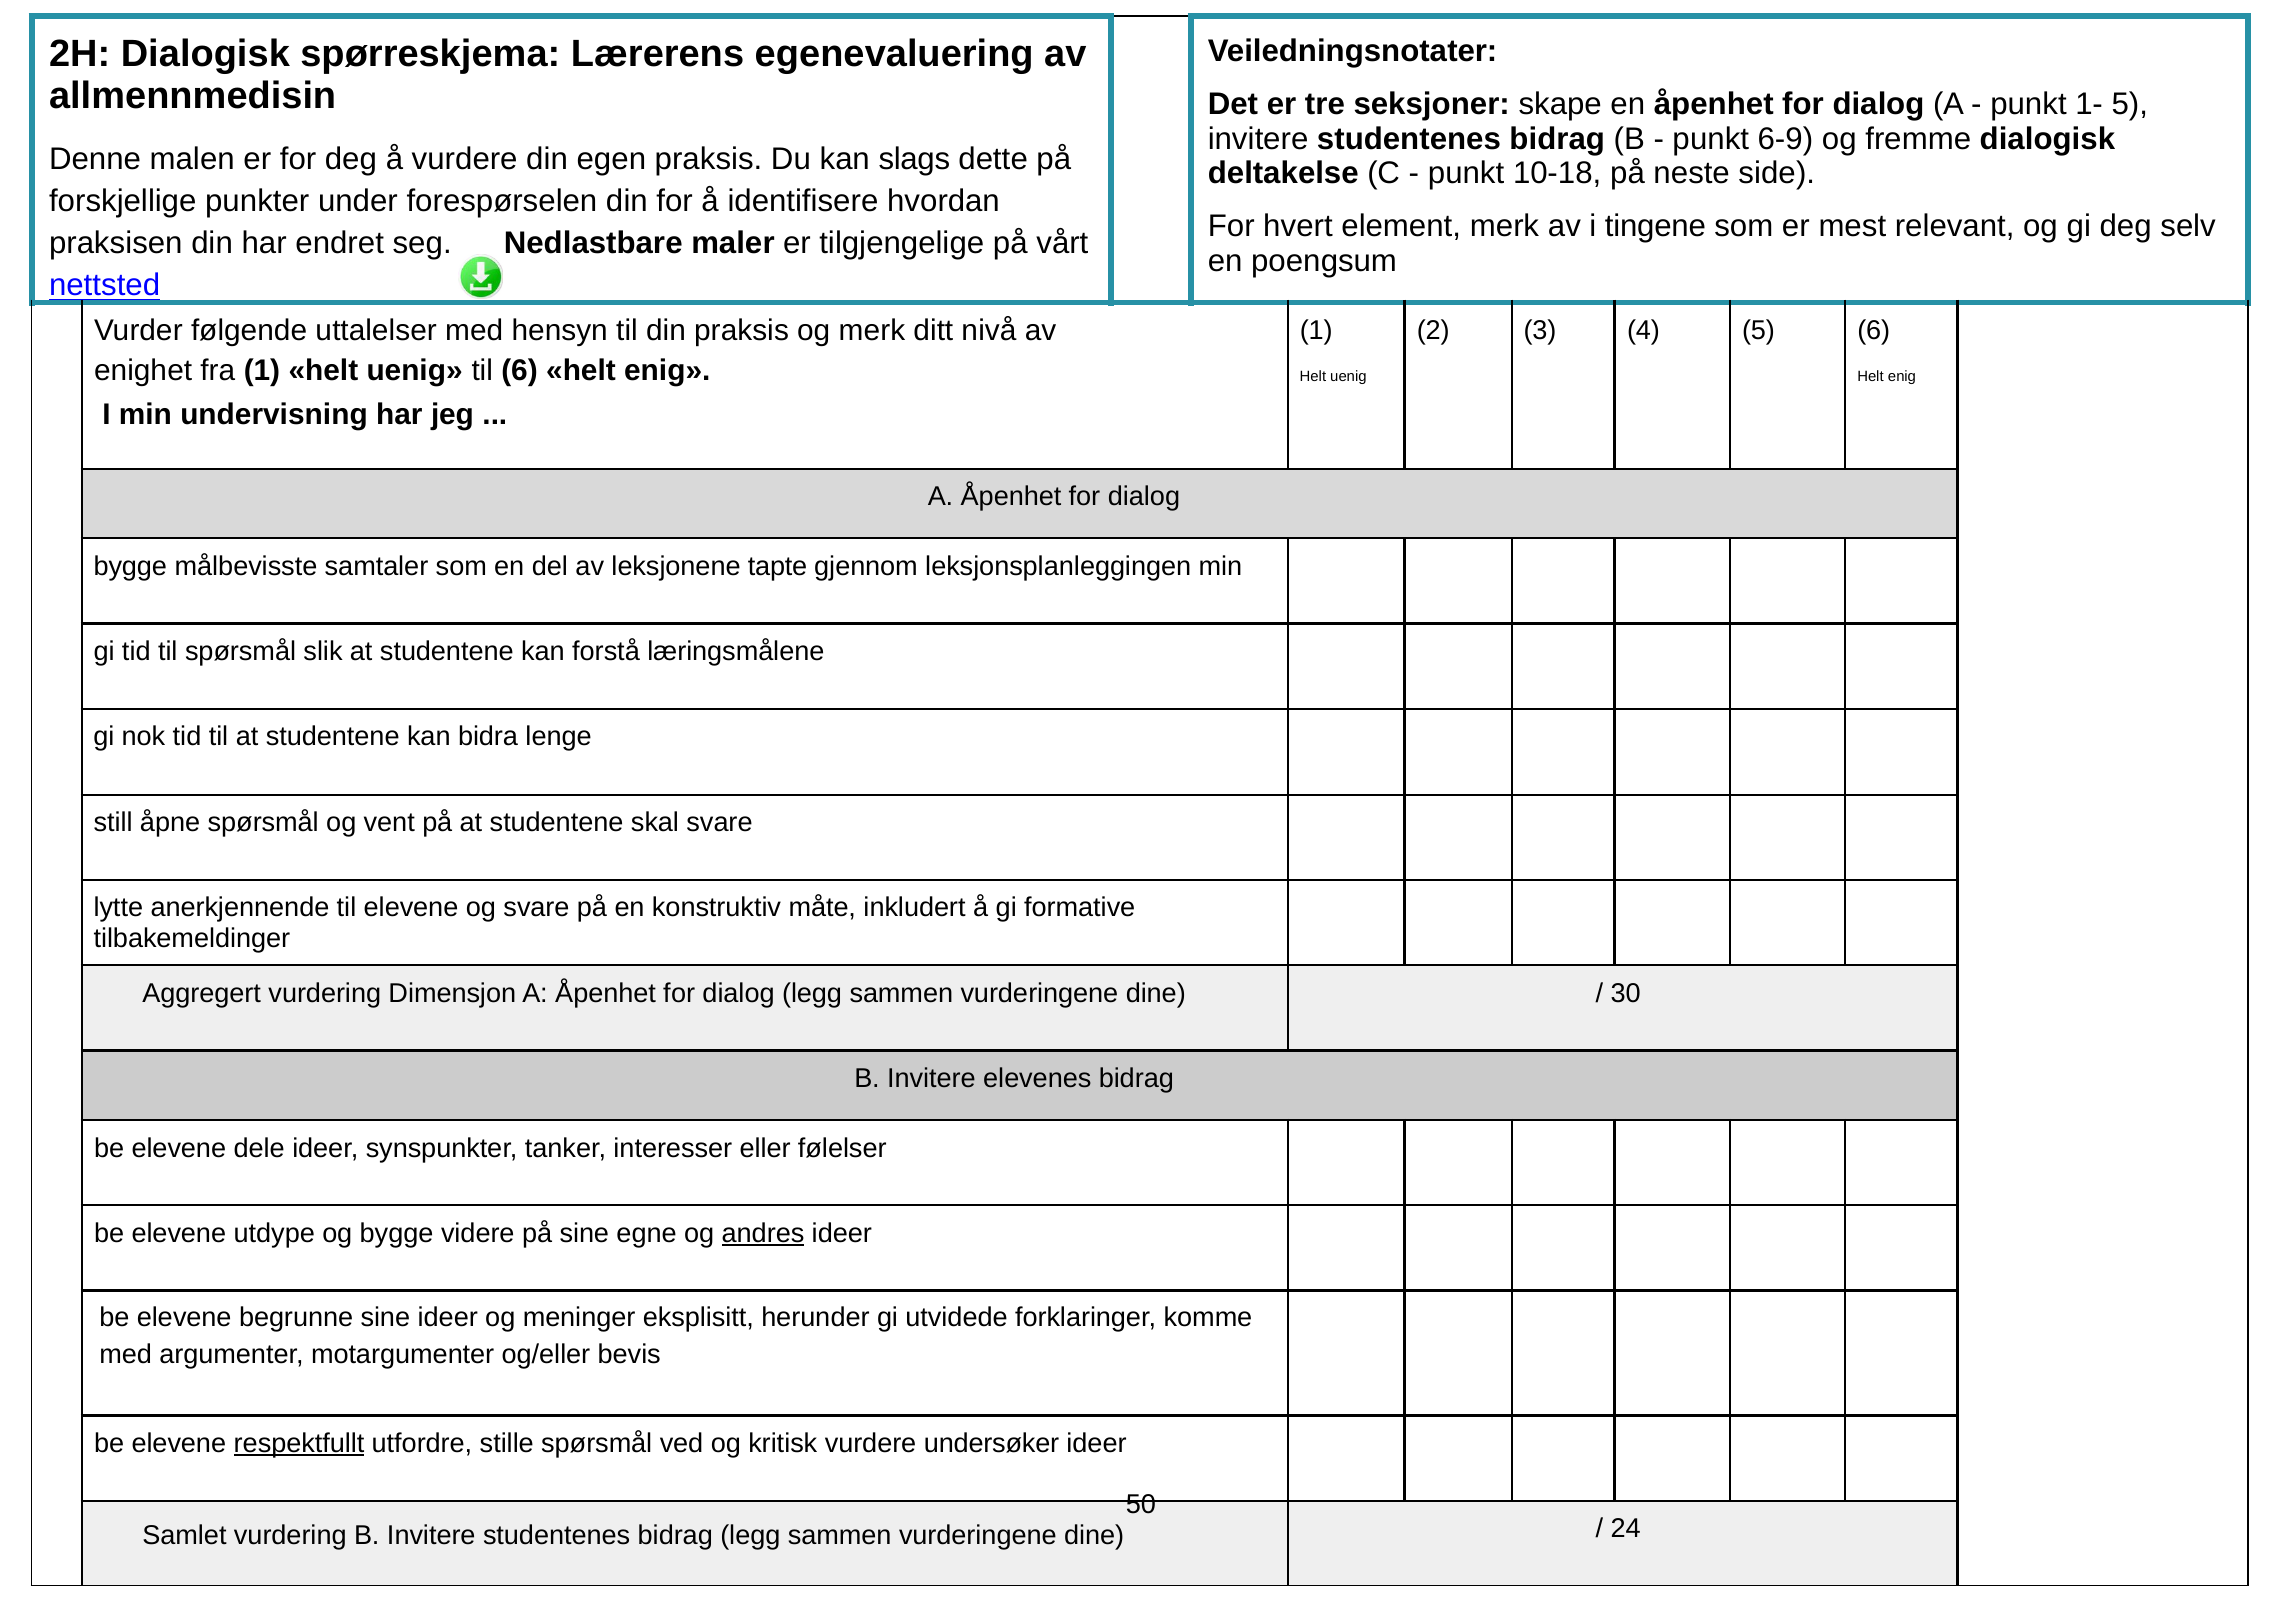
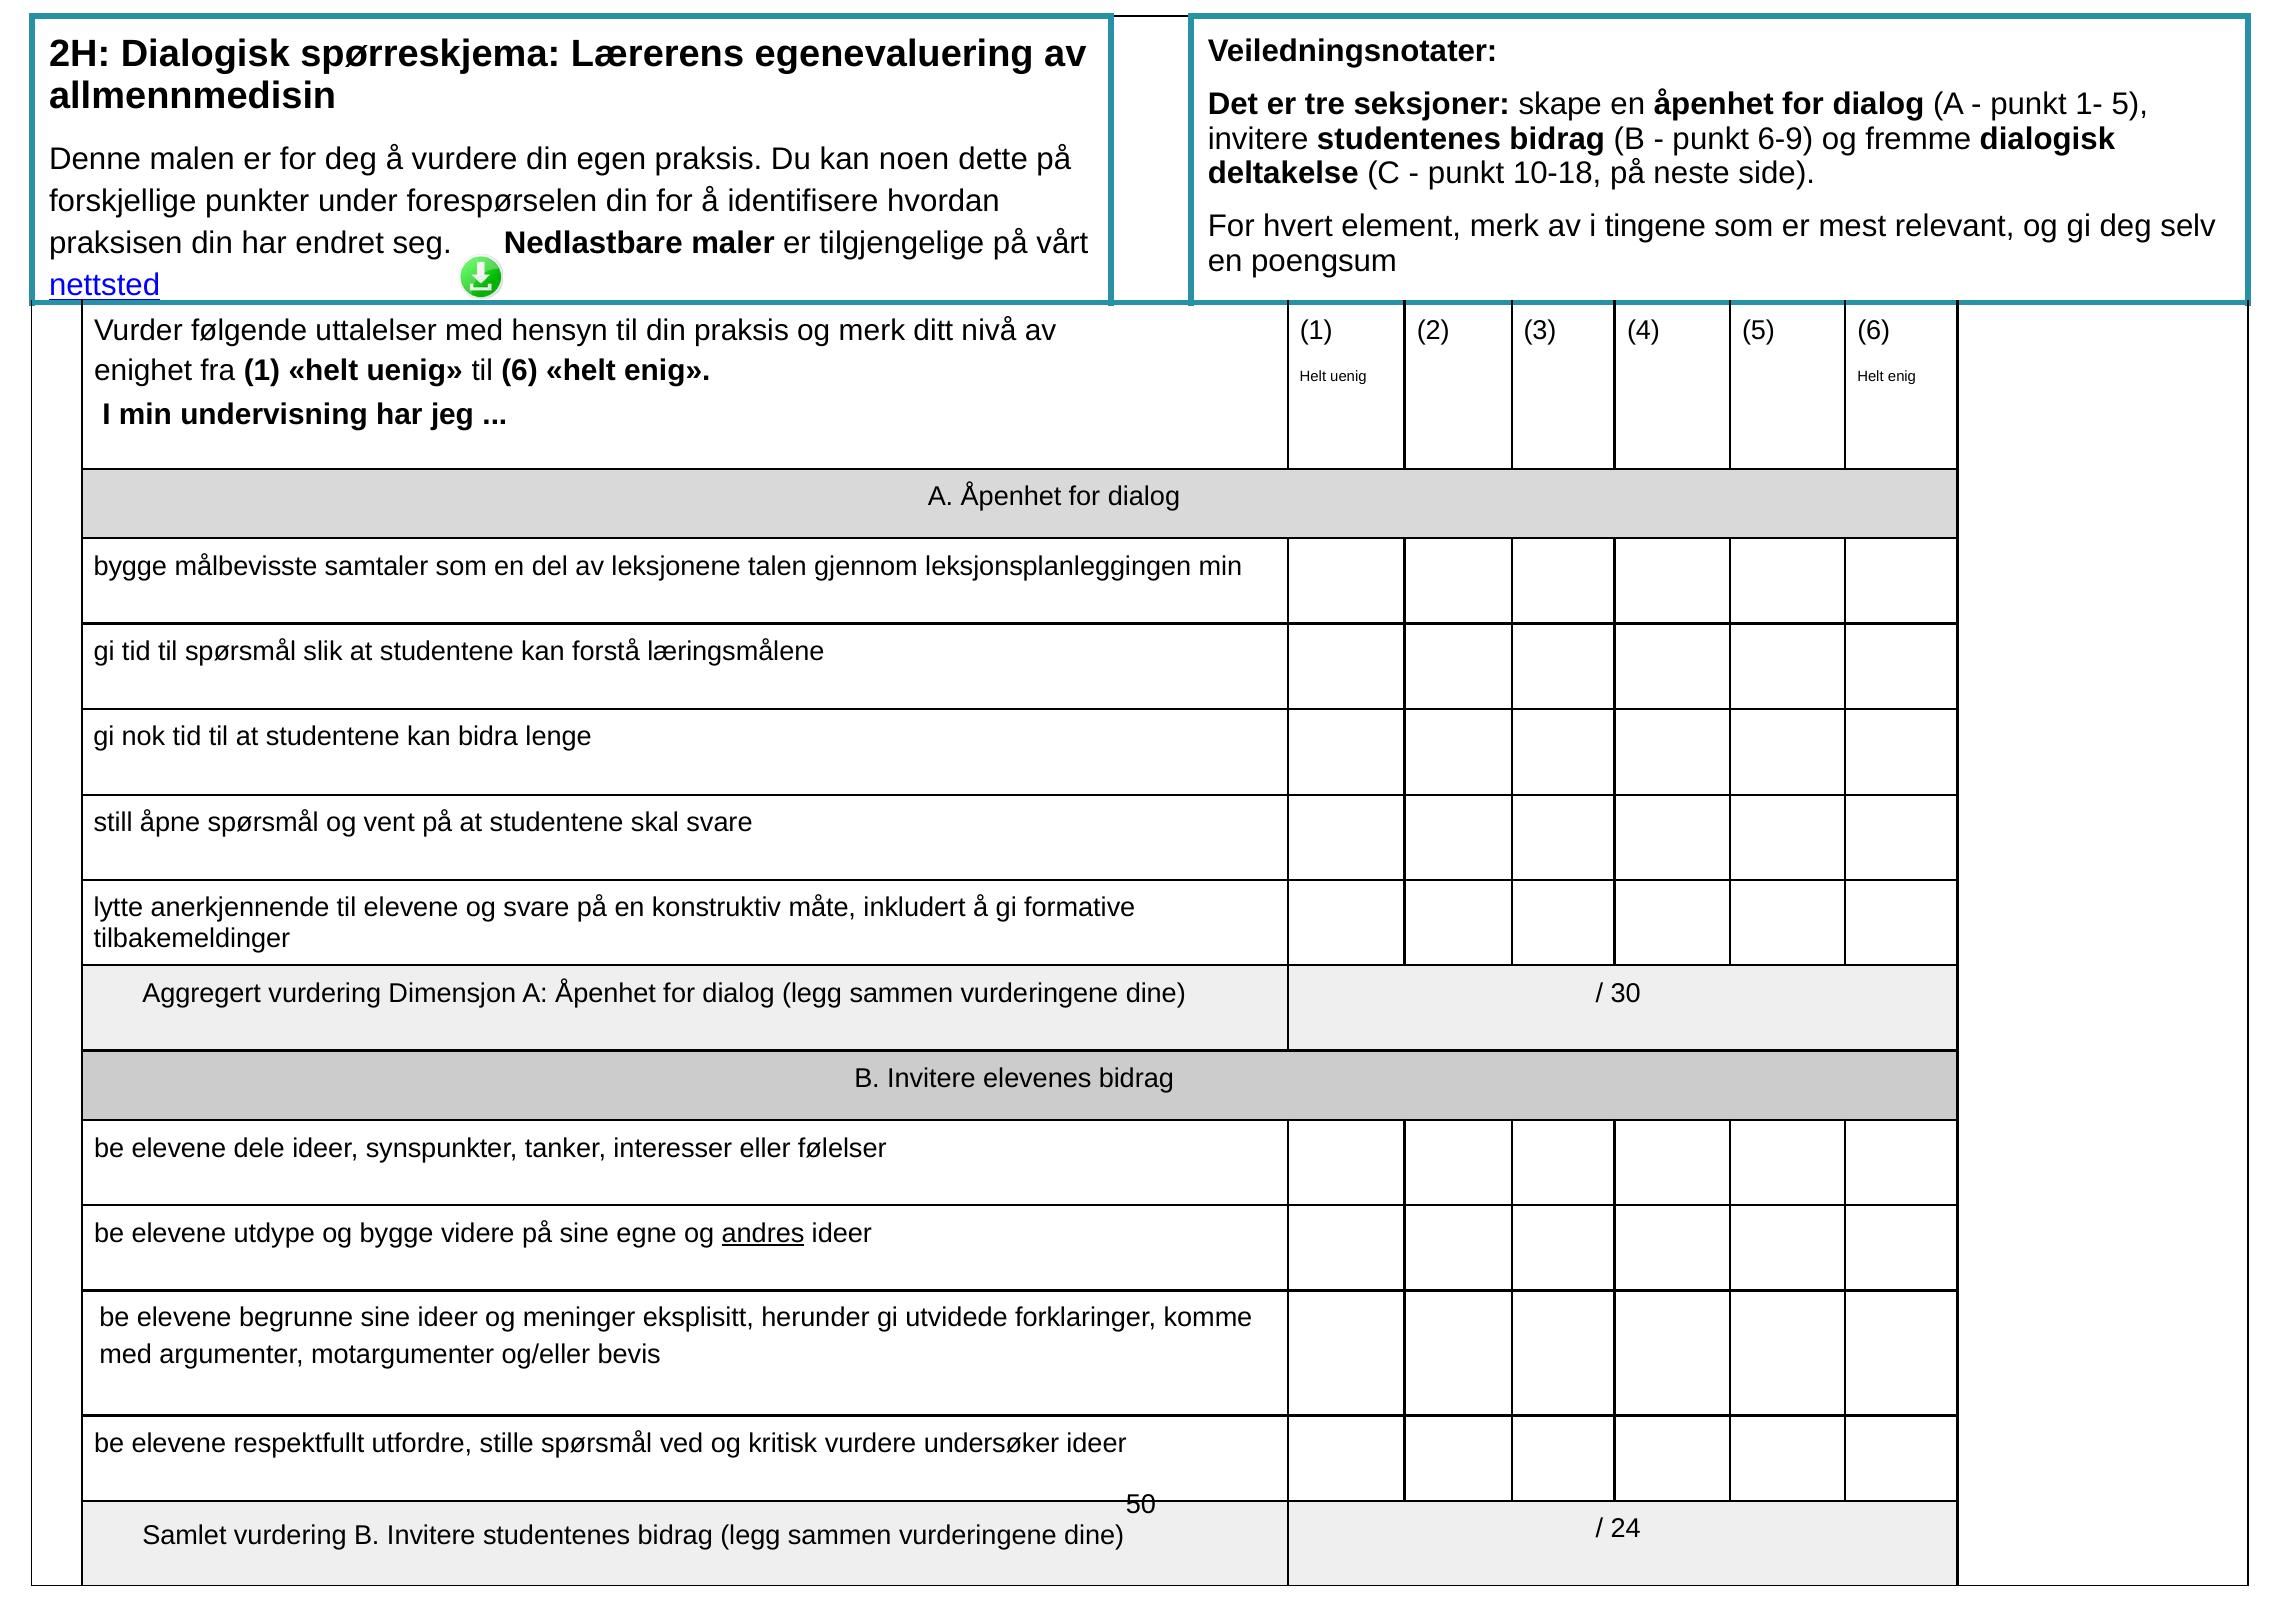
slags: slags -> noen
tapte: tapte -> talen
respektfullt underline: present -> none
